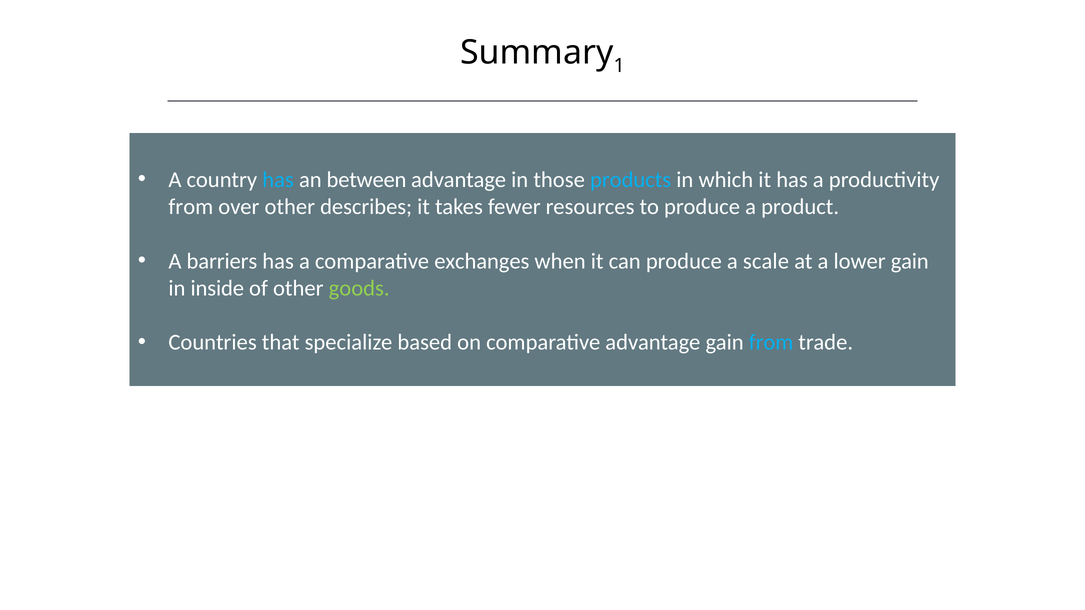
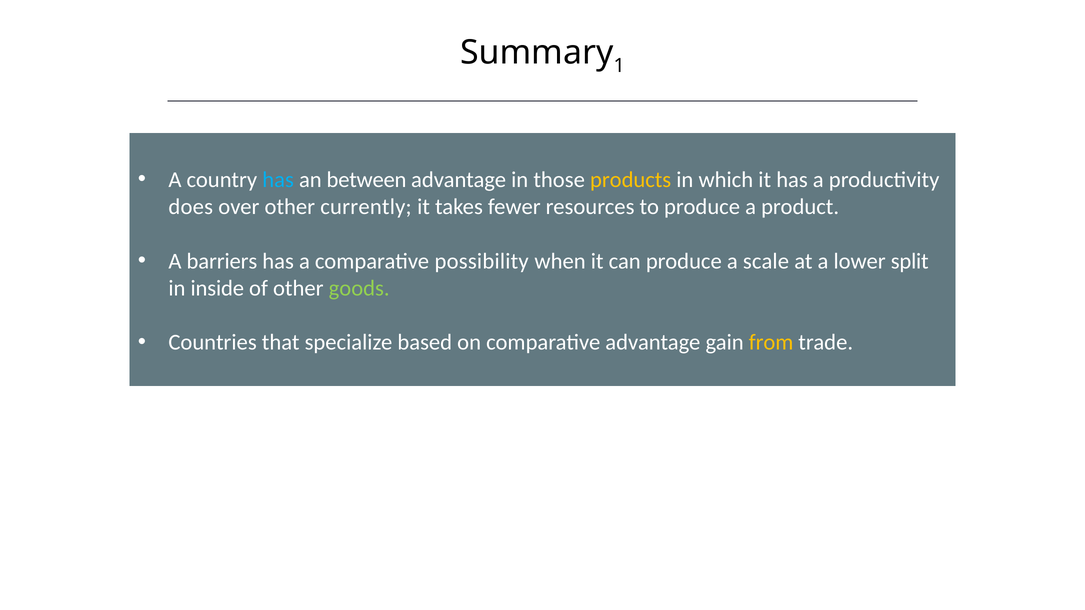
products colour: light blue -> yellow
from at (191, 207): from -> does
describes: describes -> currently
exchanges: exchanges -> possibility
lower gain: gain -> split
from at (771, 343) colour: light blue -> yellow
